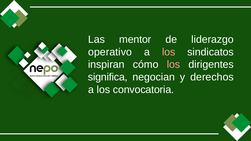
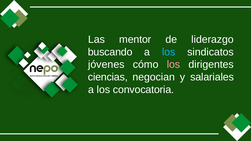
operativo: operativo -> buscando
los at (169, 52) colour: pink -> light blue
inspiran: inspiran -> jóvenes
significa: significa -> ciencias
derechos: derechos -> salariales
